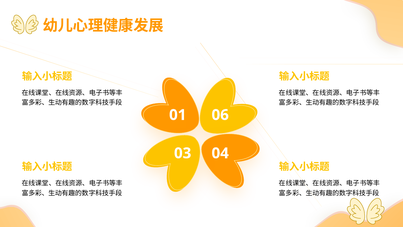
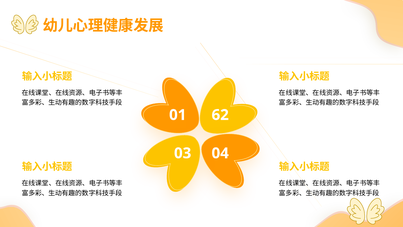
06: 06 -> 62
